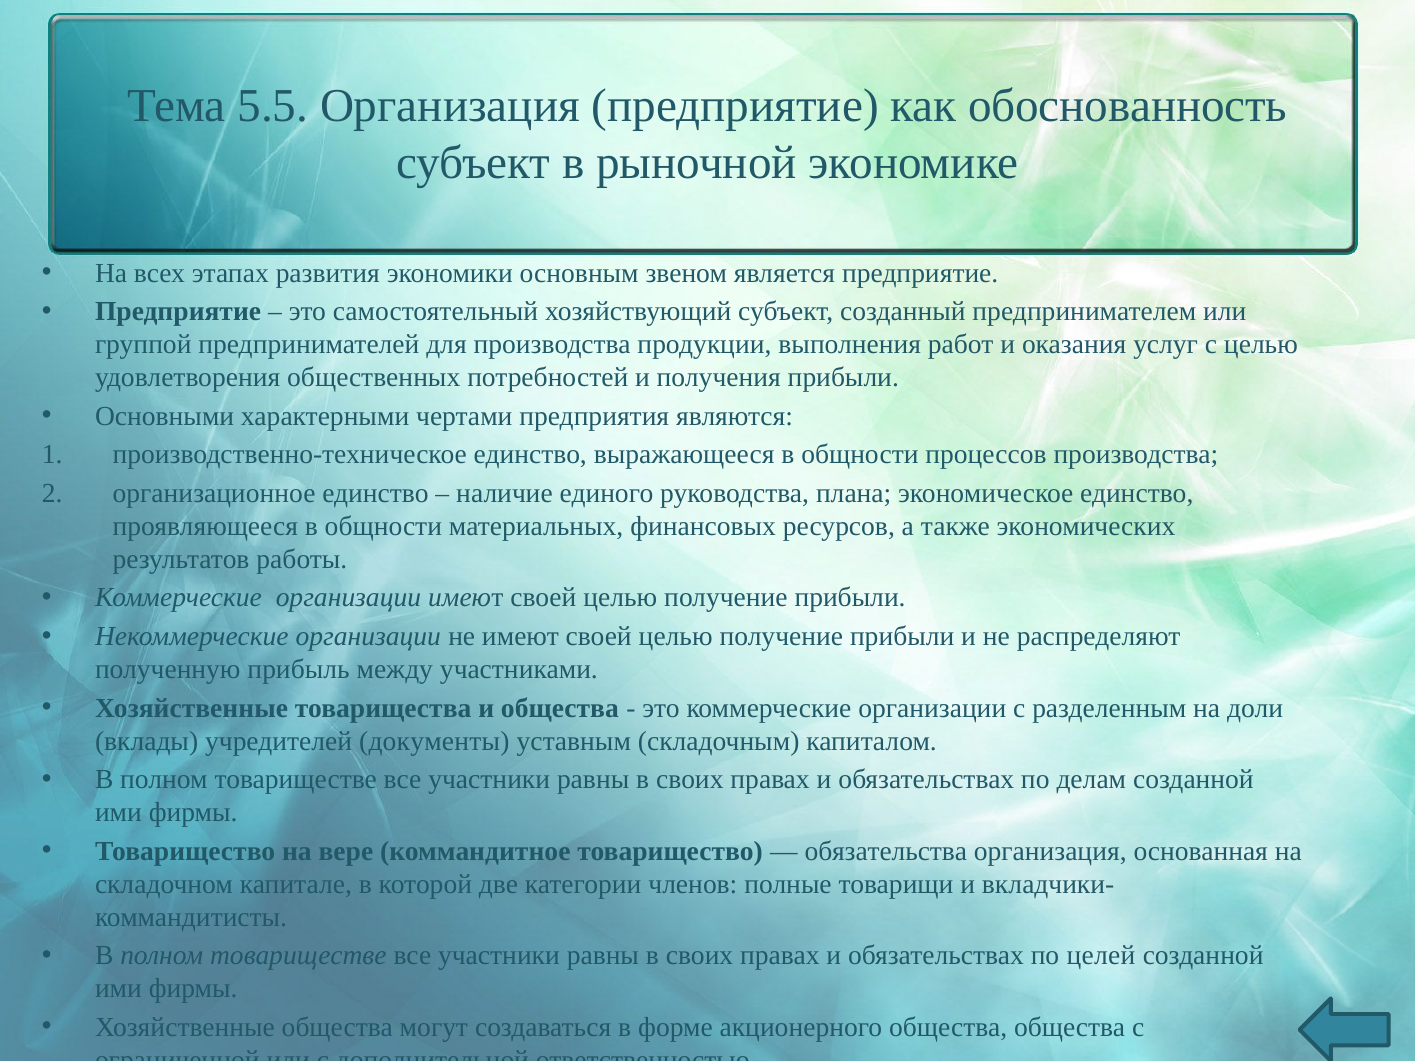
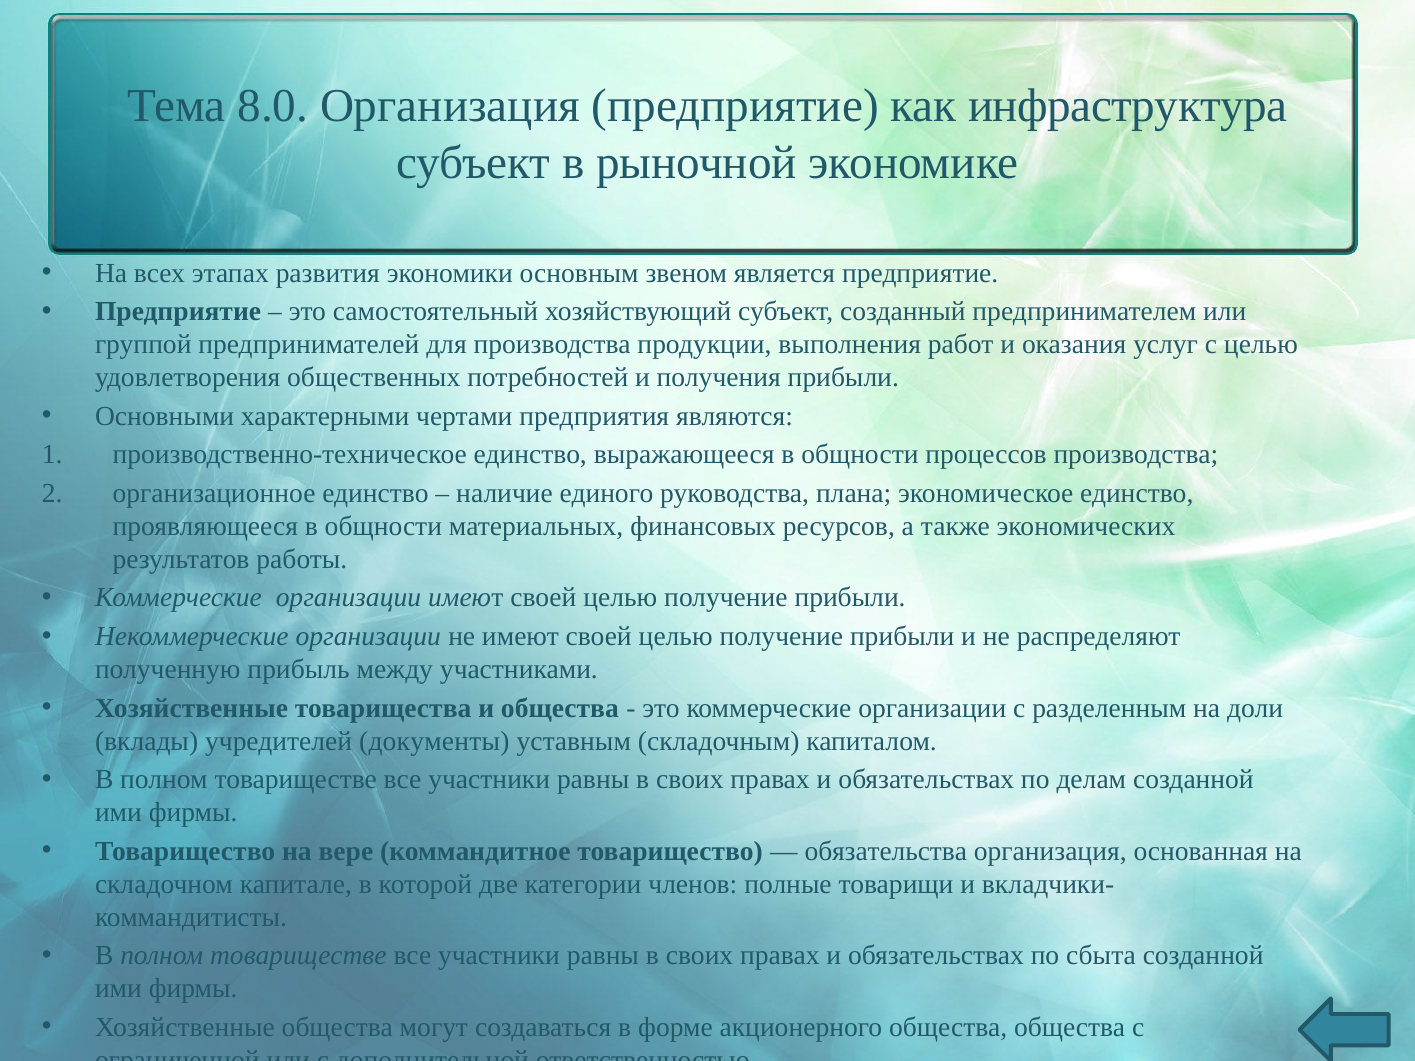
5.5: 5.5 -> 8.0
обоснованность: обоснованность -> инфраструктура
целей: целей -> сбыта
